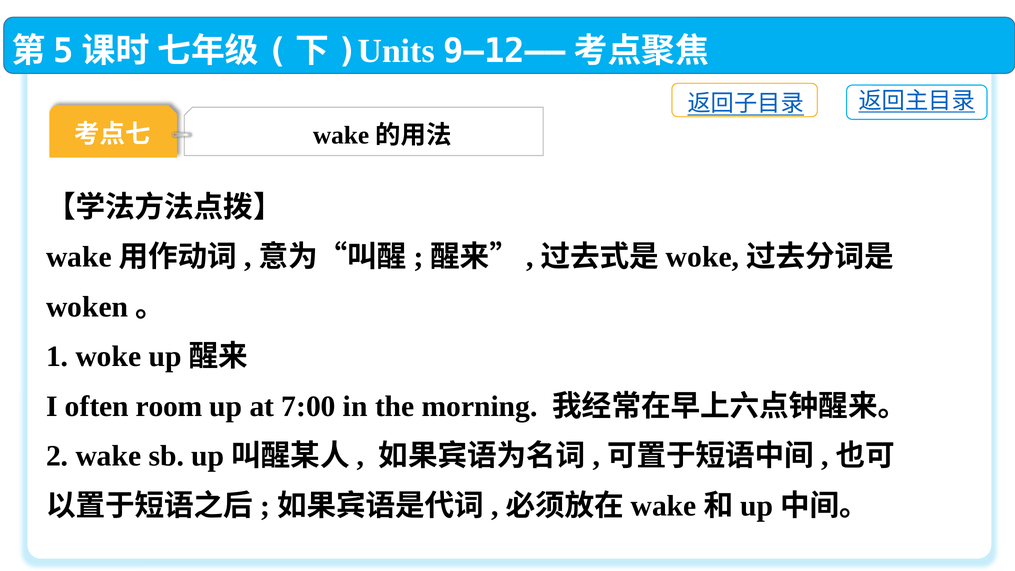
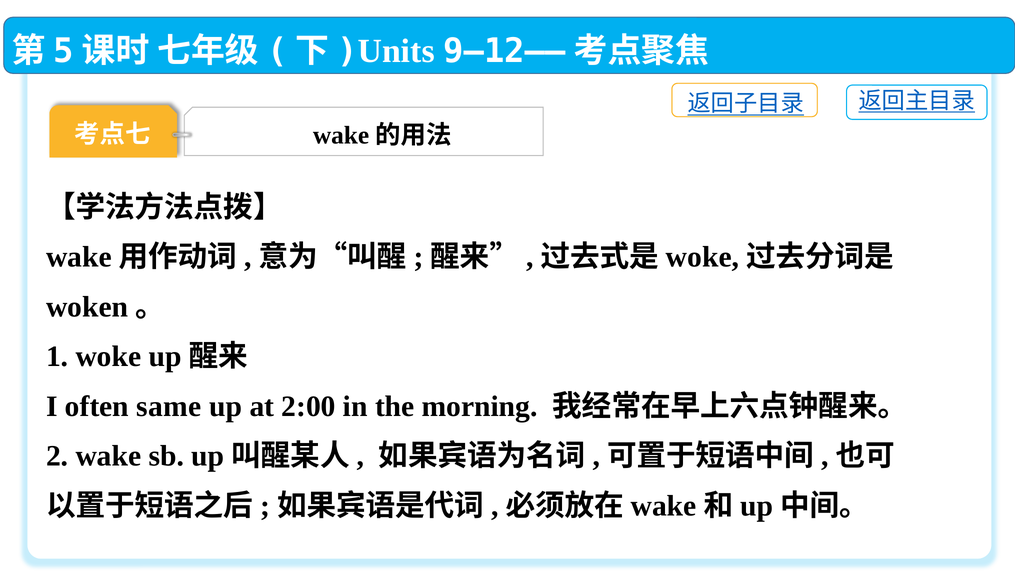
room: room -> same
7:00: 7:00 -> 2:00
